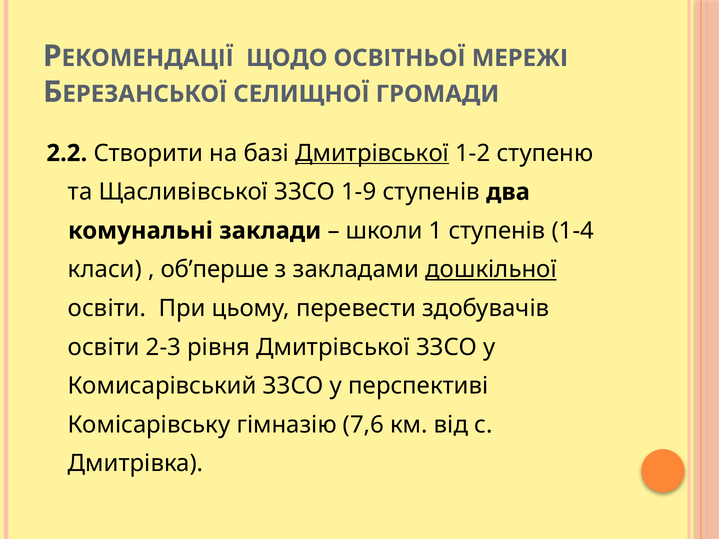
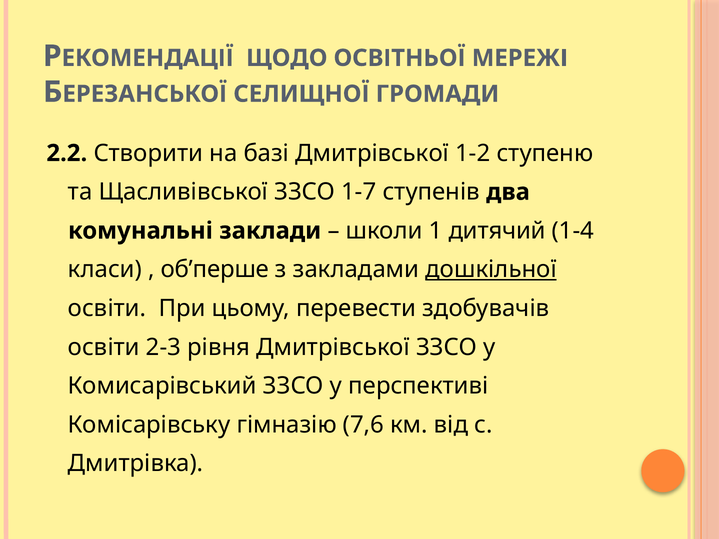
Дмитрівської at (372, 153) underline: present -> none
1-9: 1-9 -> 1-7
1 ступенів: ступенів -> дитячий
